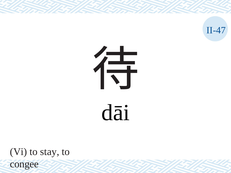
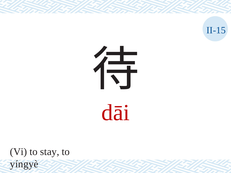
II-47: II-47 -> II-15
dāi colour: black -> red
congee: congee -> yíngyè
